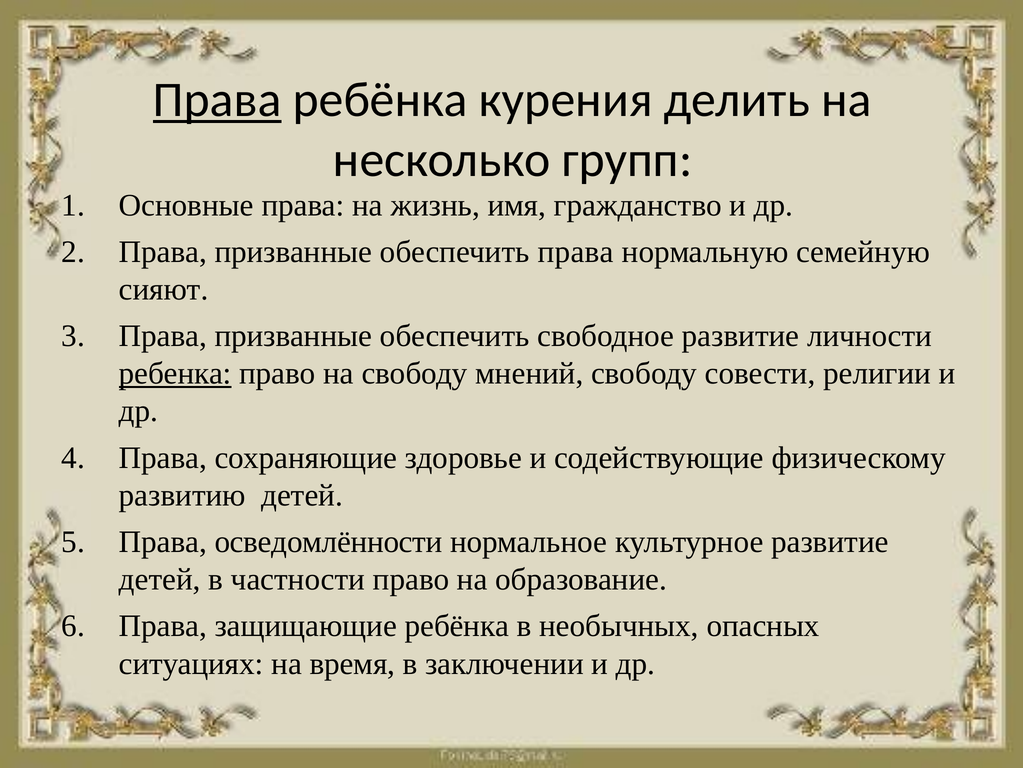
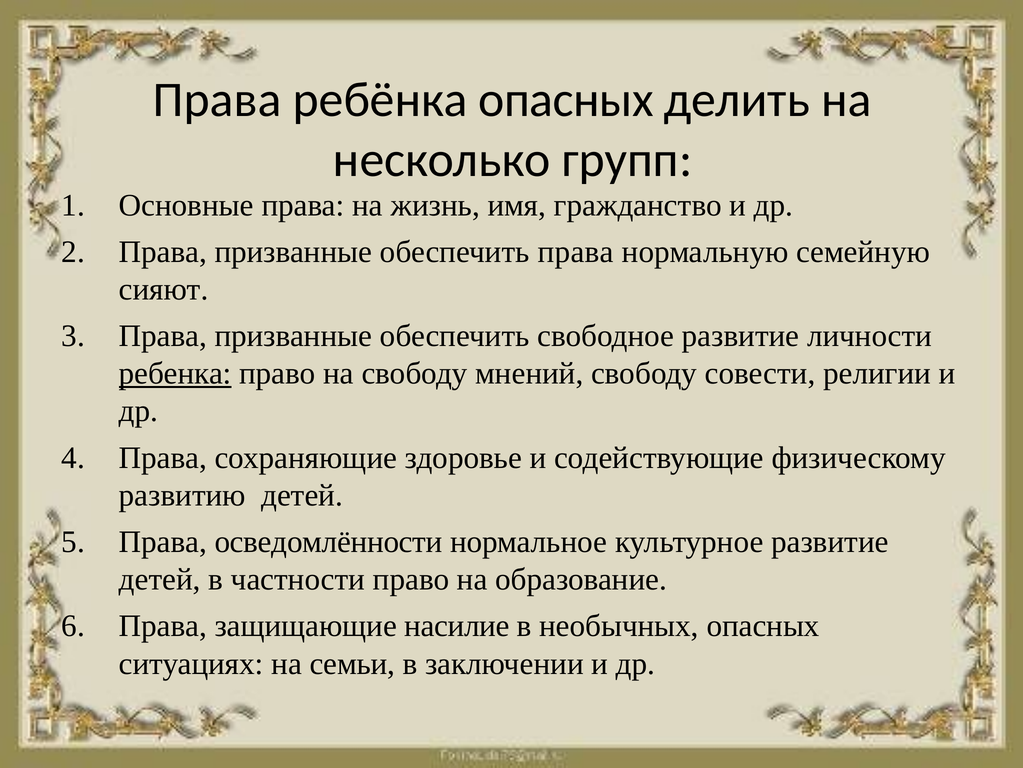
Права at (217, 100) underline: present -> none
ребёнка курения: курения -> опасных
защищающие ребёнка: ребёнка -> насилие
время: время -> семьи
